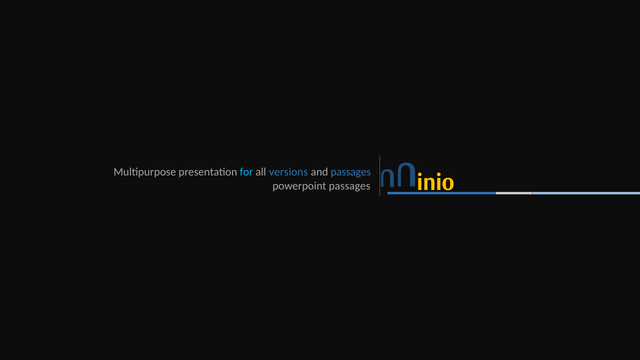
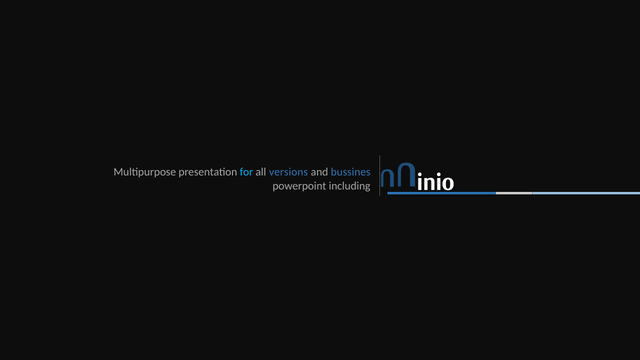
and passages: passages -> bussines
inio colour: yellow -> white
powerpoint passages: passages -> including
